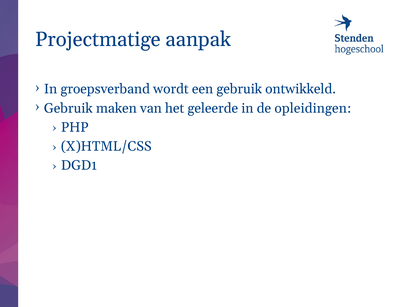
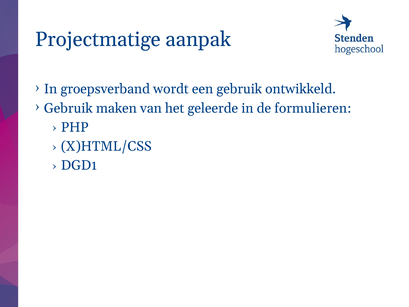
opleidingen: opleidingen -> formulieren
